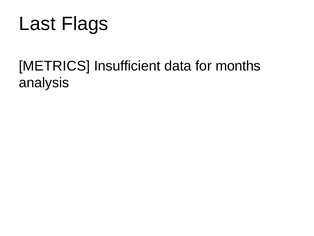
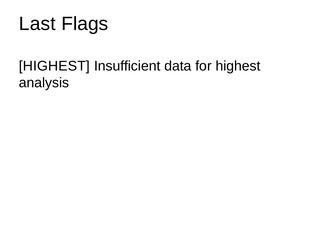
METRICS at (54, 66): METRICS -> HIGHEST
for months: months -> highest
